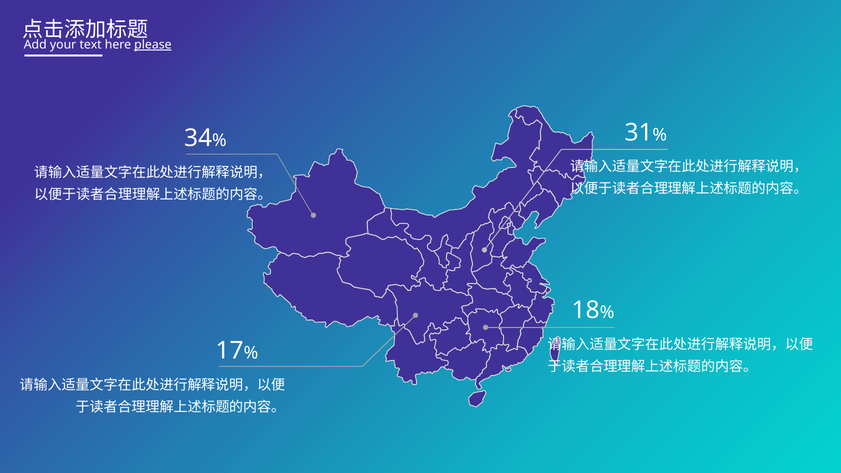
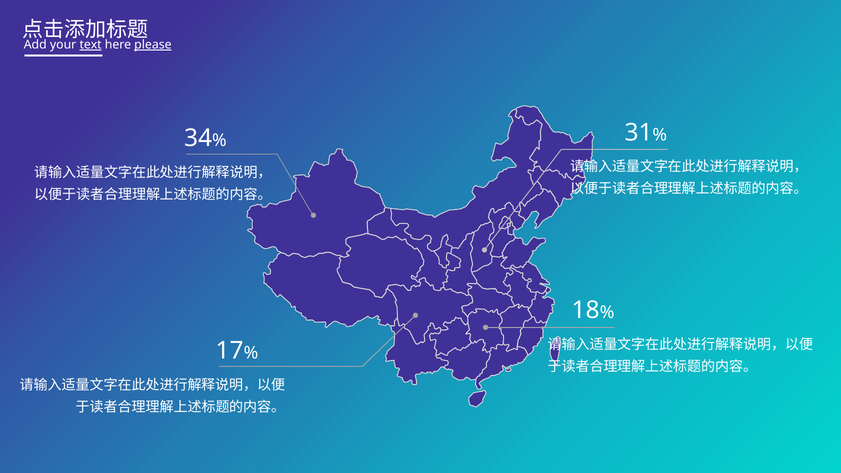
text underline: none -> present
